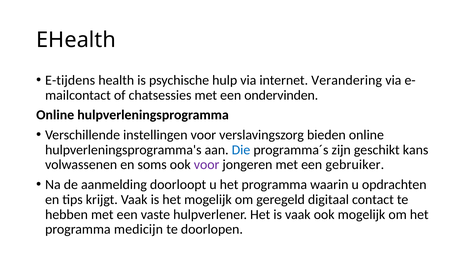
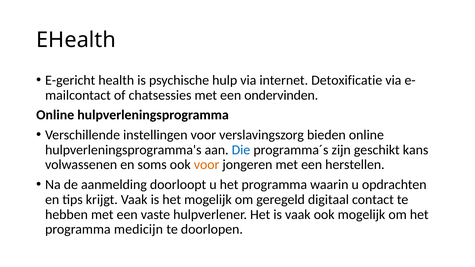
E-tijdens: E-tijdens -> E-gericht
Verandering: Verandering -> Detoxificatie
voor at (207, 165) colour: purple -> orange
gebruiker: gebruiker -> herstellen
